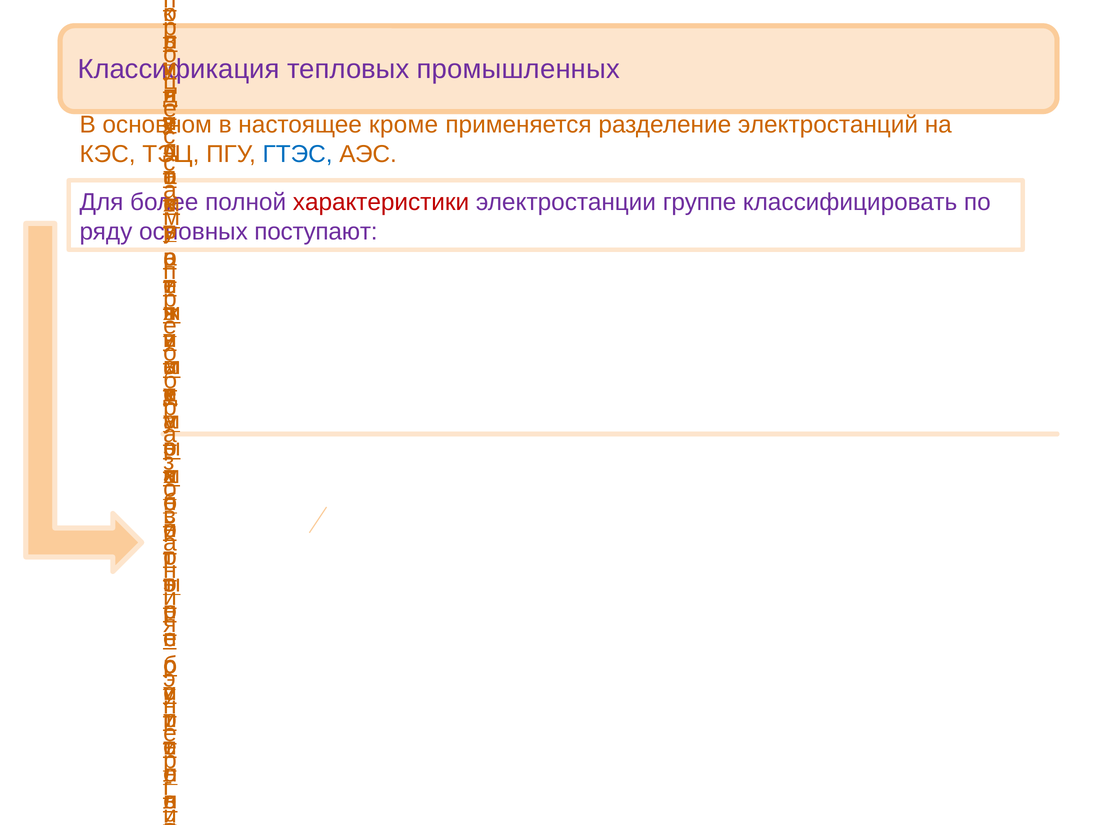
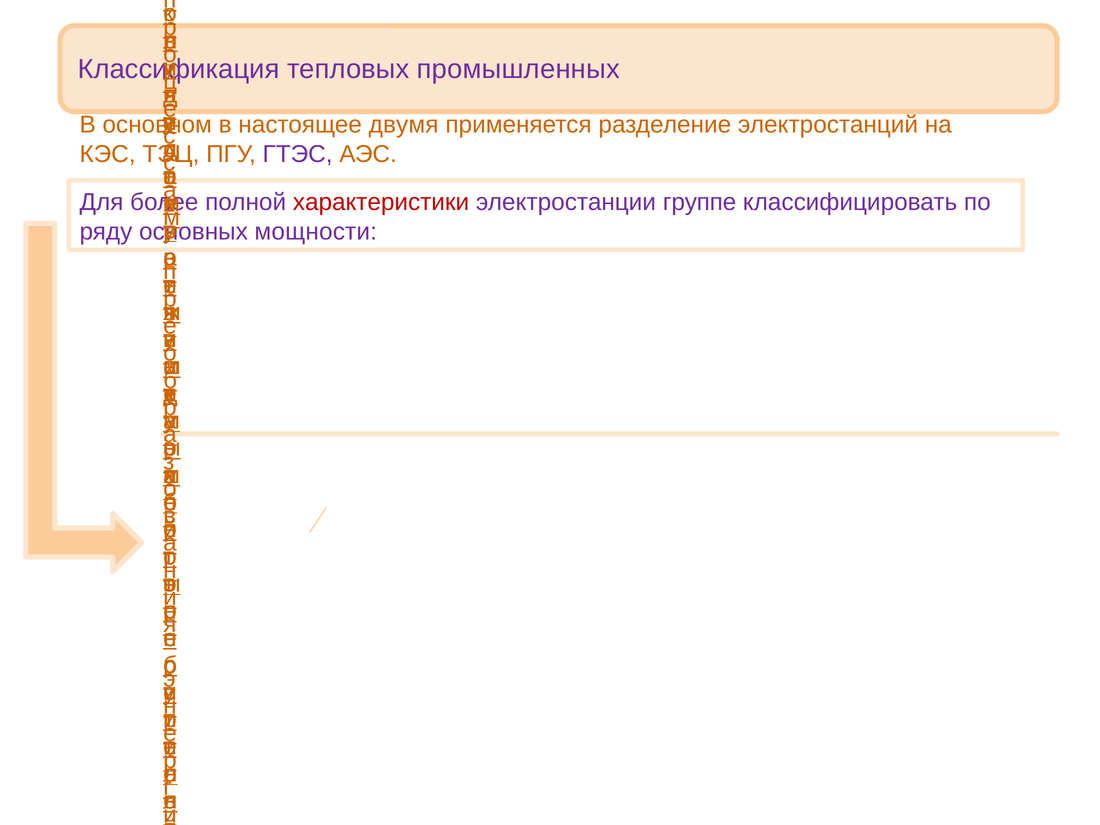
кроме: кроме -> двумя
ГТЭС colour: blue -> purple
поступают: поступают -> мощности
